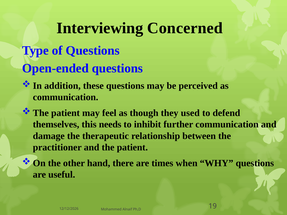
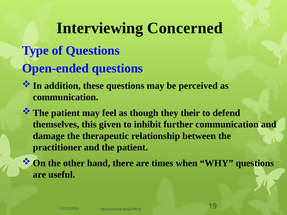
used: used -> their
needs: needs -> given
